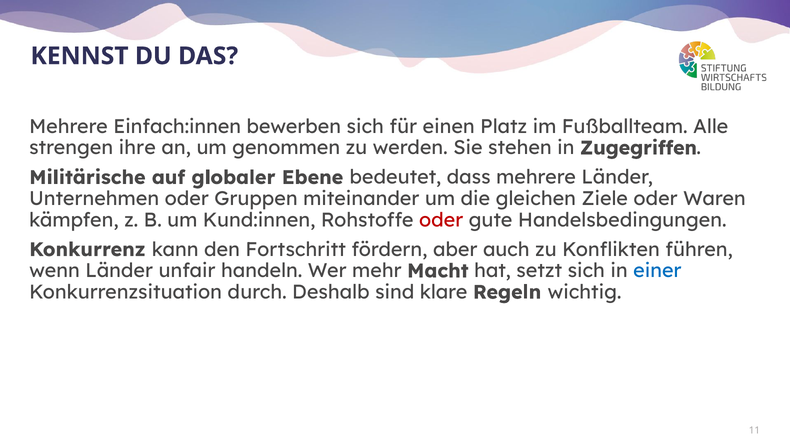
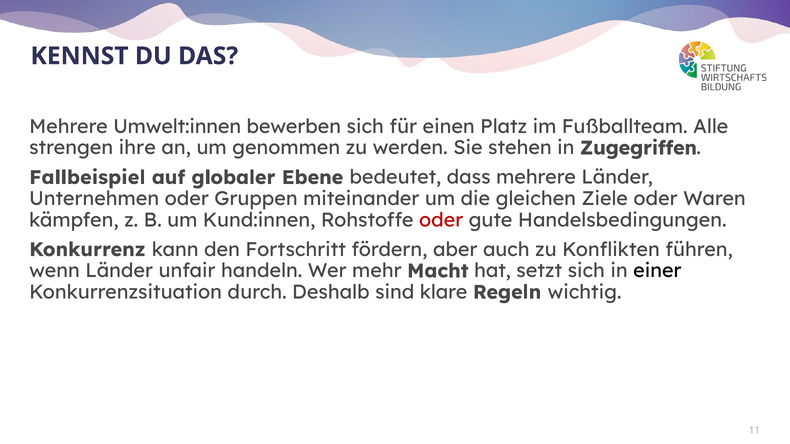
Einfach:innen: Einfach:innen -> Umwelt:innen
Militärische: Militärische -> Fallbeispiel
einer colour: blue -> black
